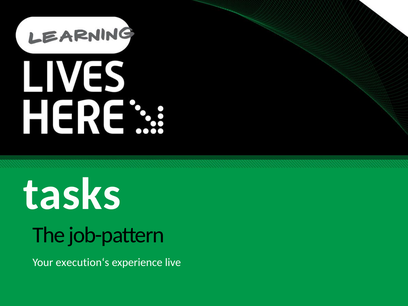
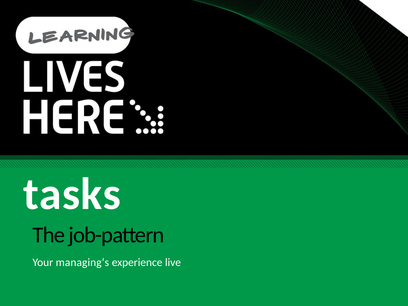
execution‘s: execution‘s -> managing‘s
